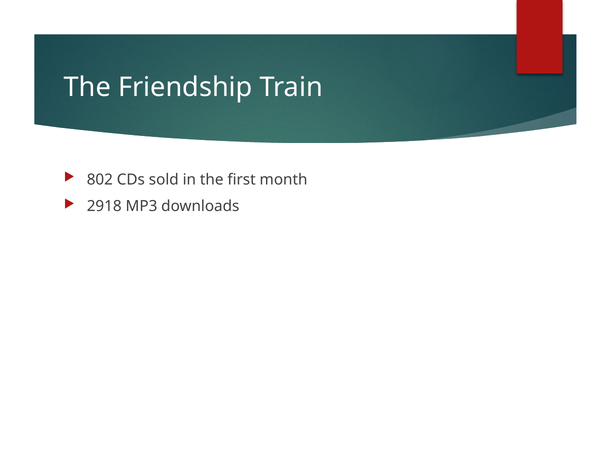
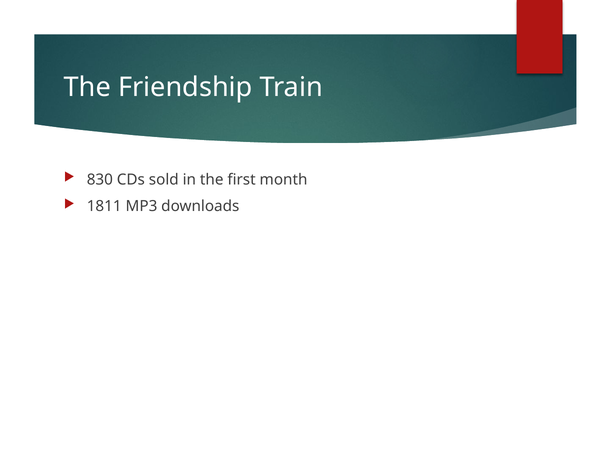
802: 802 -> 830
2918: 2918 -> 1811
